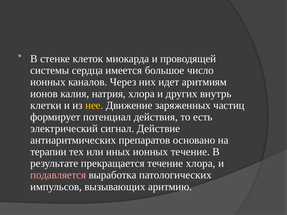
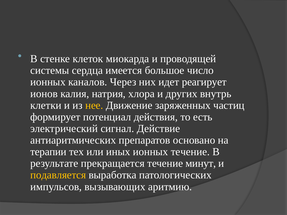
аритмиям: аритмиям -> реагирует
течение хлора: хлора -> минут
подавляется colour: pink -> yellow
